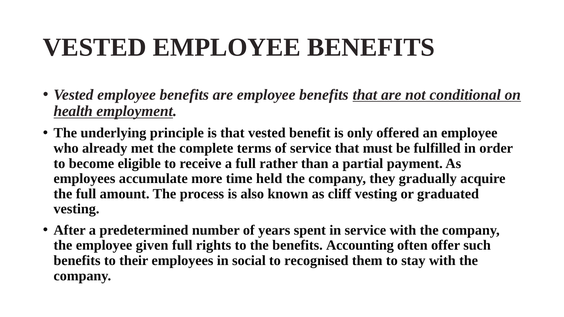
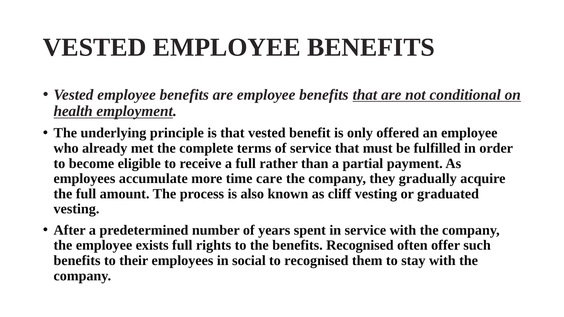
held: held -> care
given: given -> exists
benefits Accounting: Accounting -> Recognised
